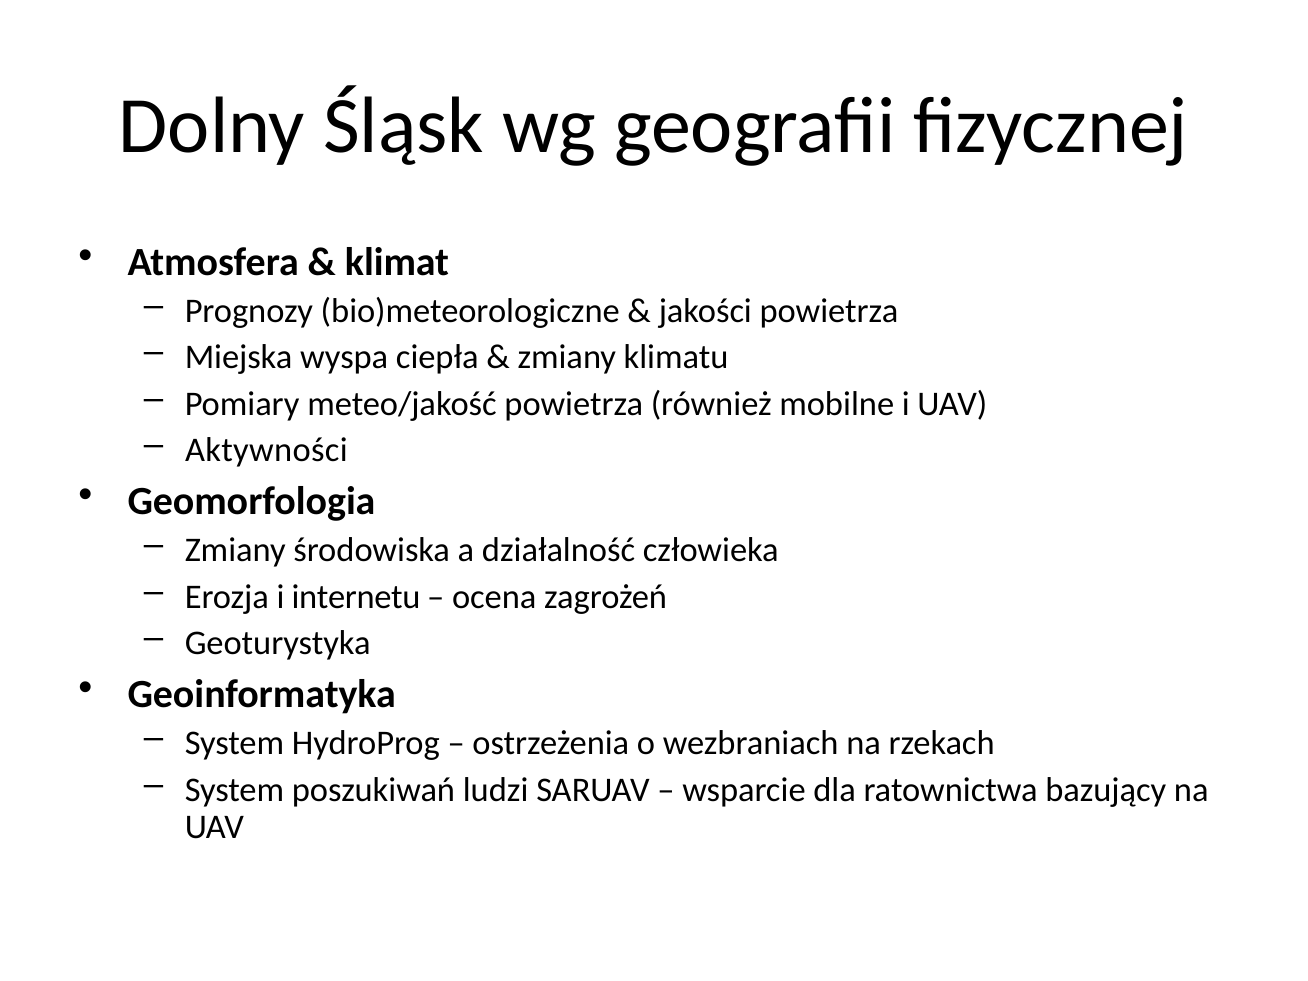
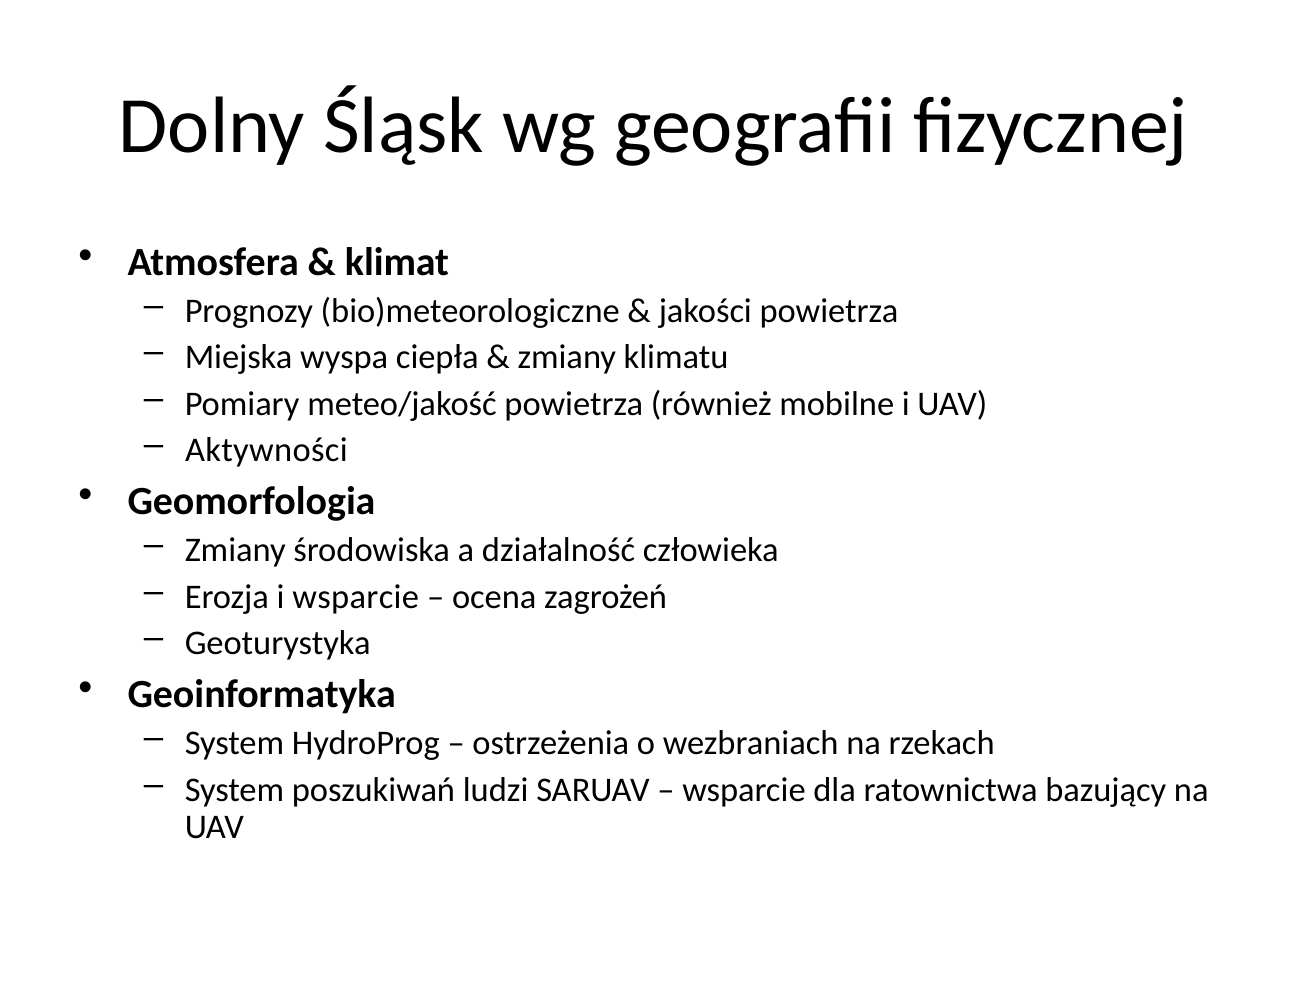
i internetu: internetu -> wsparcie
